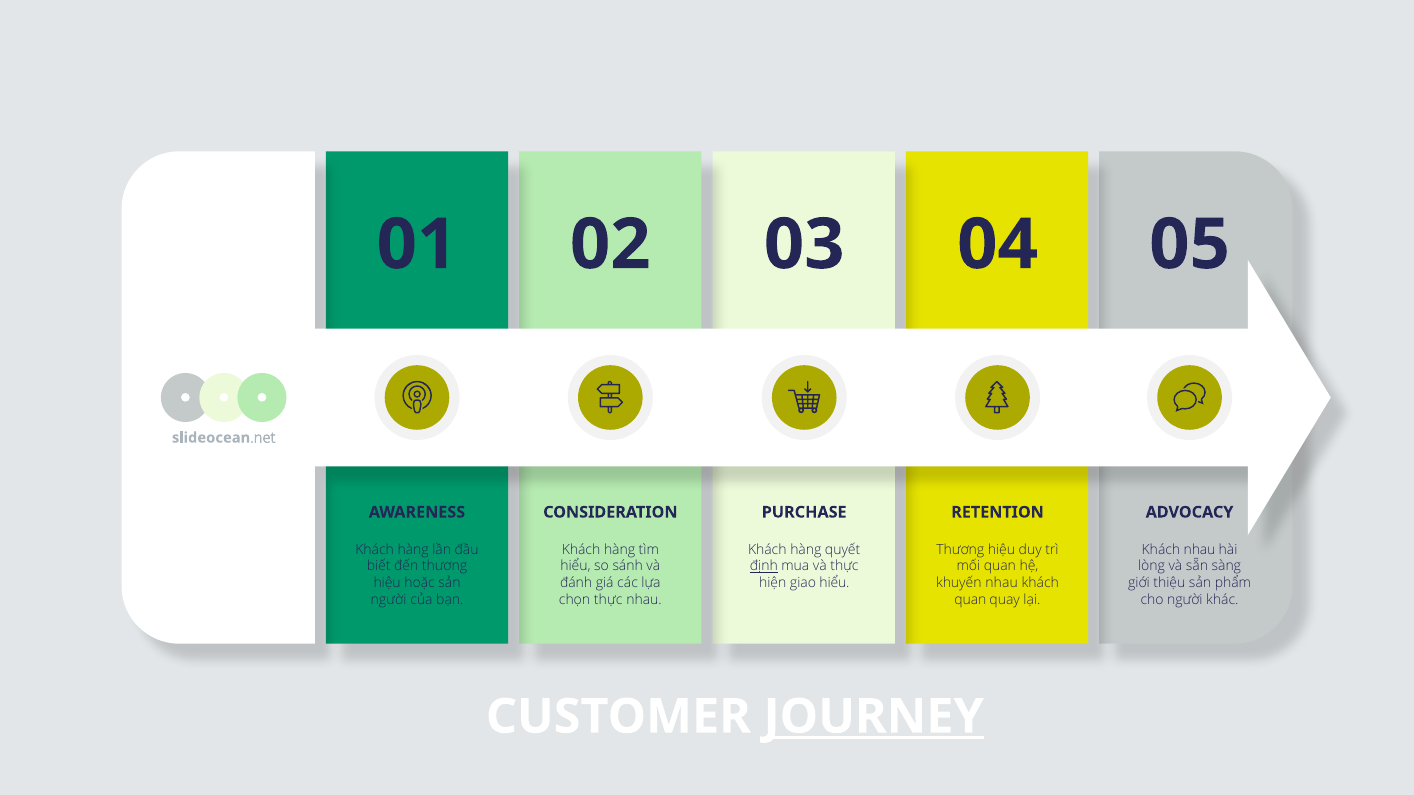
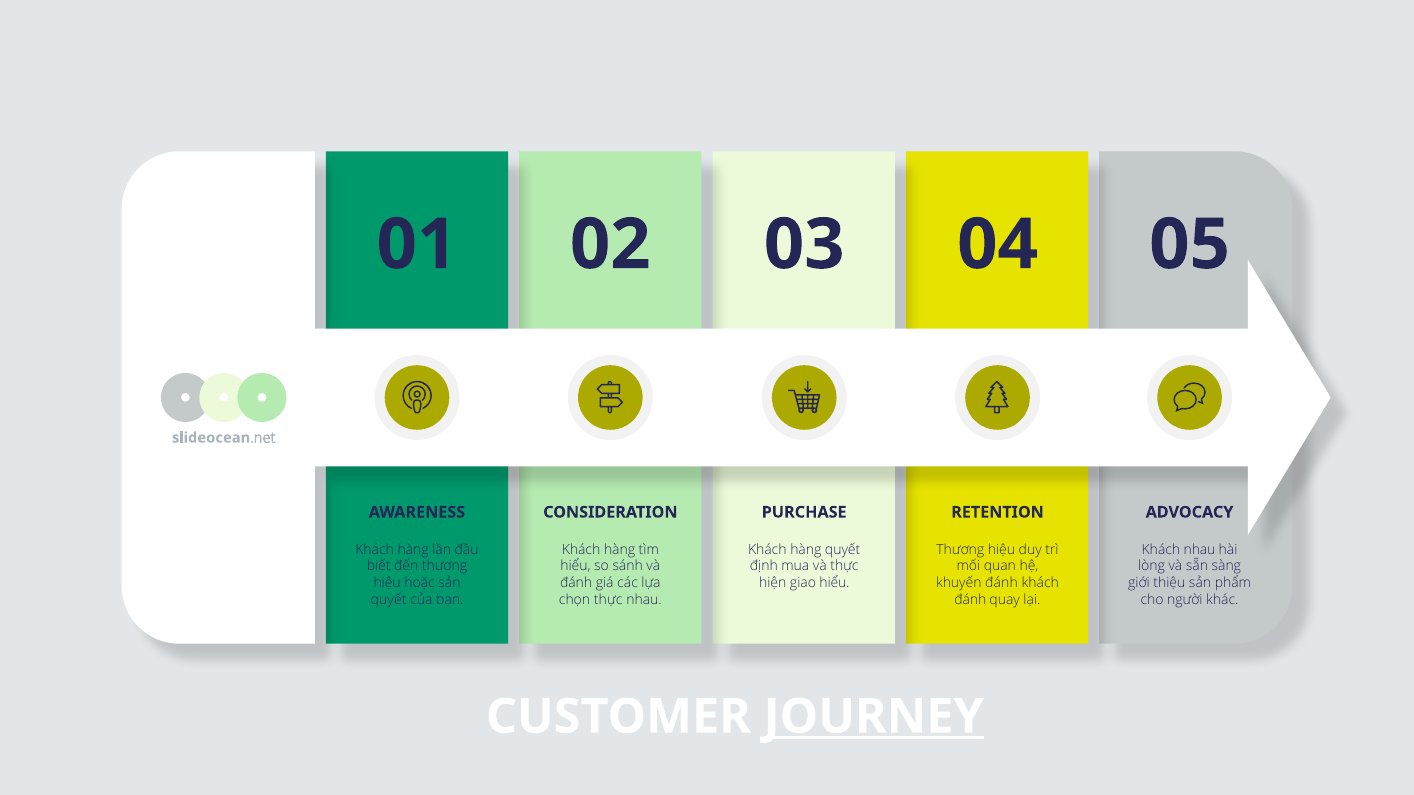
định underline: present -> none
khuyến nhau: nhau -> đánh
người at (389, 600): người -> quyết
quan at (970, 600): quan -> đánh
